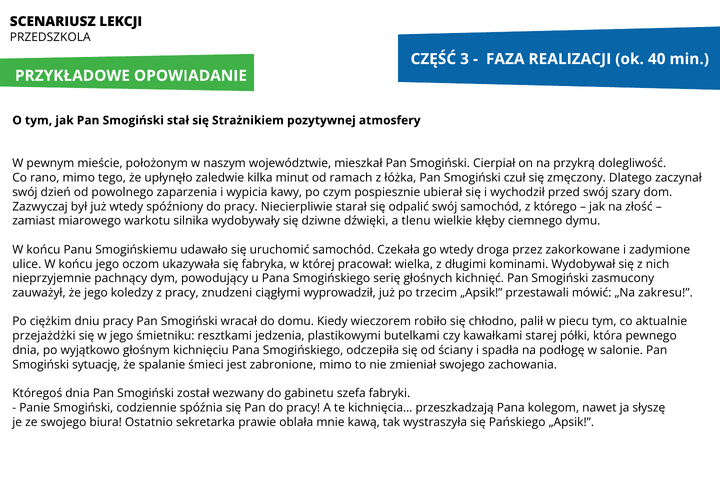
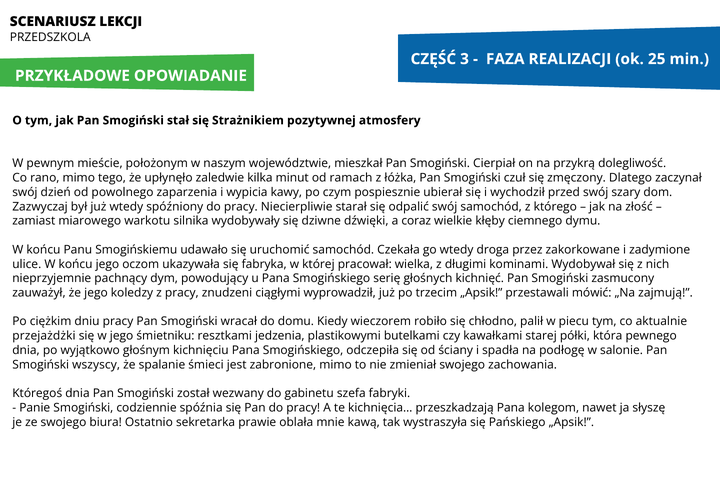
40: 40 -> 25
tlenu: tlenu -> coraz
zakresu: zakresu -> zajmują
sytuację: sytuację -> wszyscy
